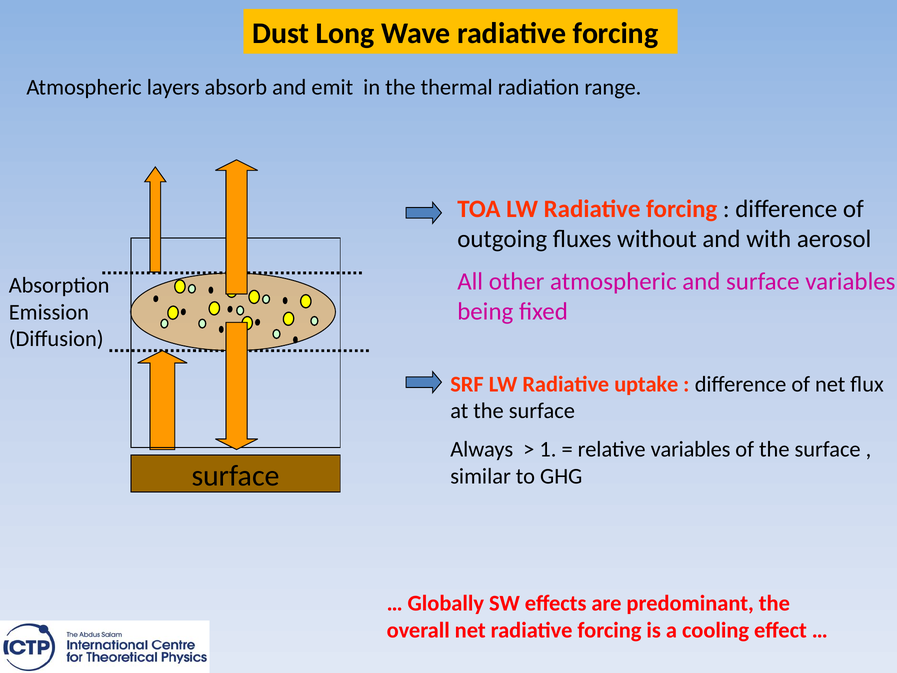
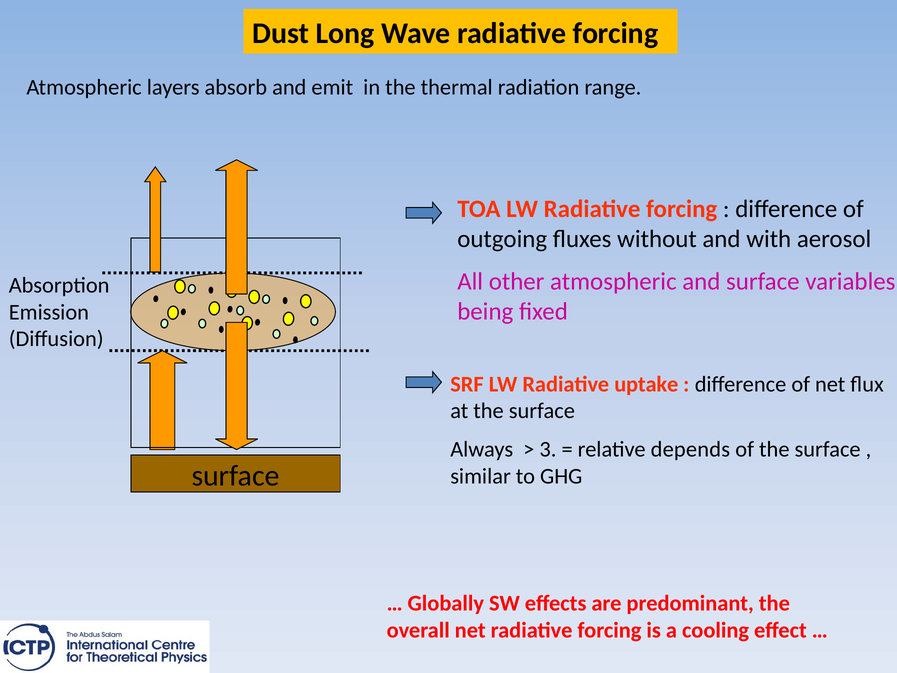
1: 1 -> 3
relative variables: variables -> depends
